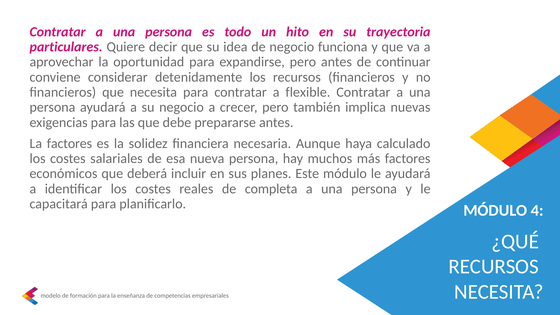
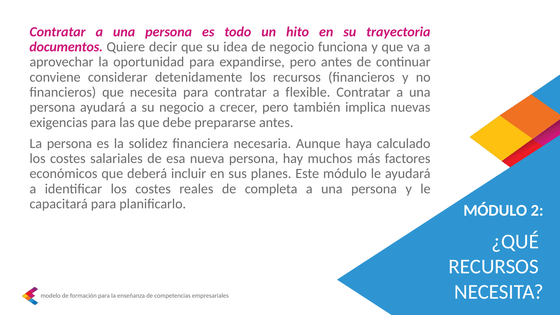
particulares: particulares -> documentos
La factores: factores -> persona
4: 4 -> 2
